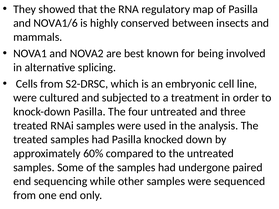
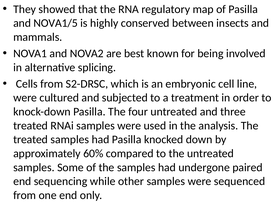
NOVA1/6: NOVA1/6 -> NOVA1/5
